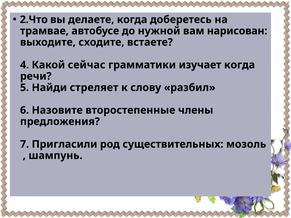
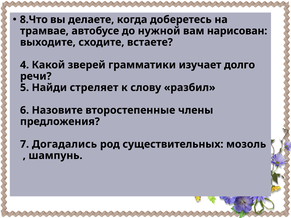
2.Что: 2.Что -> 8.Что
сейчас: сейчас -> зверей
изучает когда: когда -> долго
Пригласили: Пригласили -> Догадались
